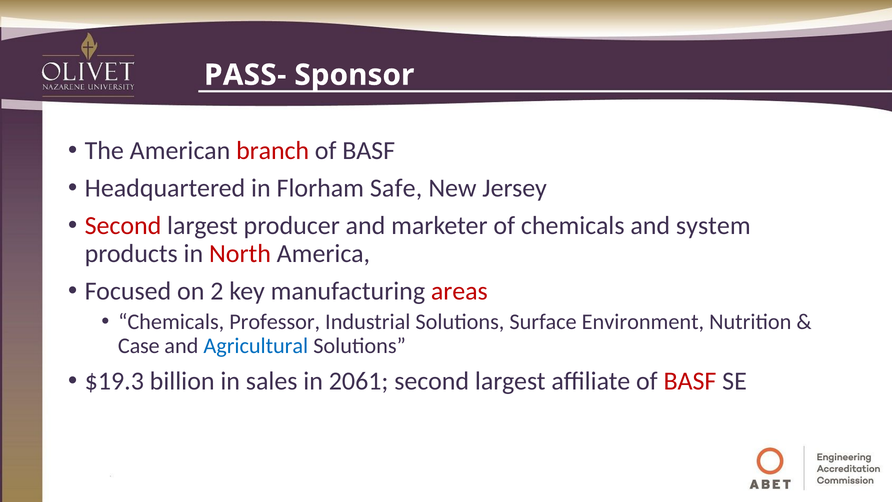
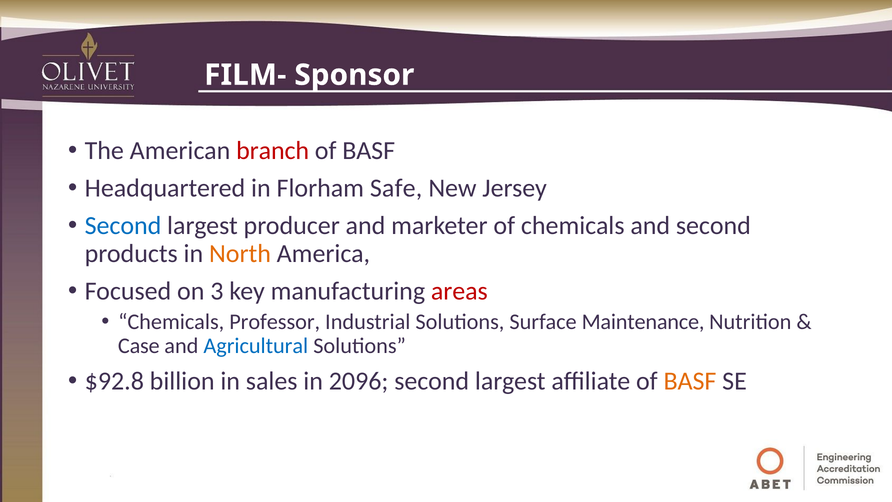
PASS-: PASS- -> FILM-
Second at (123, 225) colour: red -> blue
and system: system -> second
North colour: red -> orange
2: 2 -> 3
Environment: Environment -> Maintenance
$19.3: $19.3 -> $92.8
2061: 2061 -> 2096
BASF at (690, 381) colour: red -> orange
